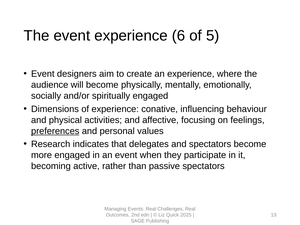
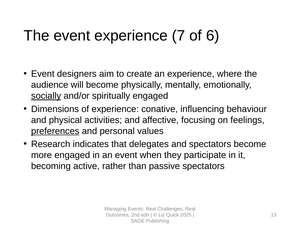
6: 6 -> 7
5: 5 -> 6
socially underline: none -> present
